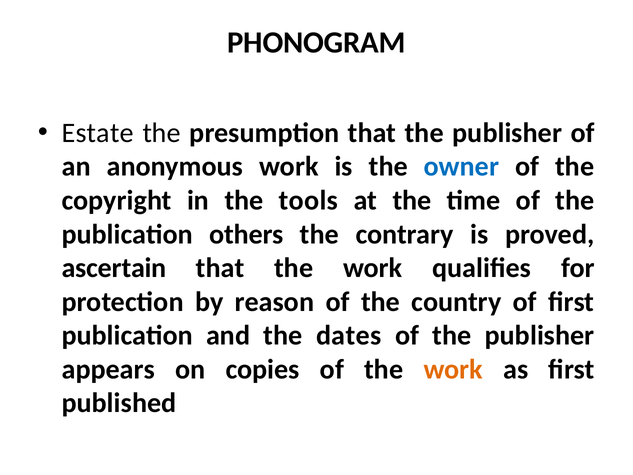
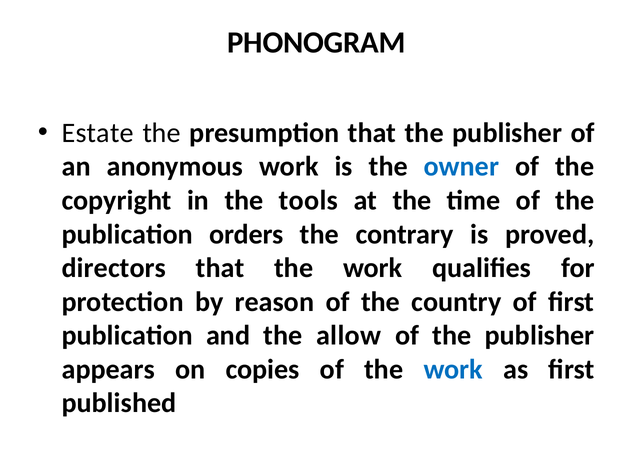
others: others -> orders
ascertain: ascertain -> directors
dates: dates -> allow
work at (453, 369) colour: orange -> blue
